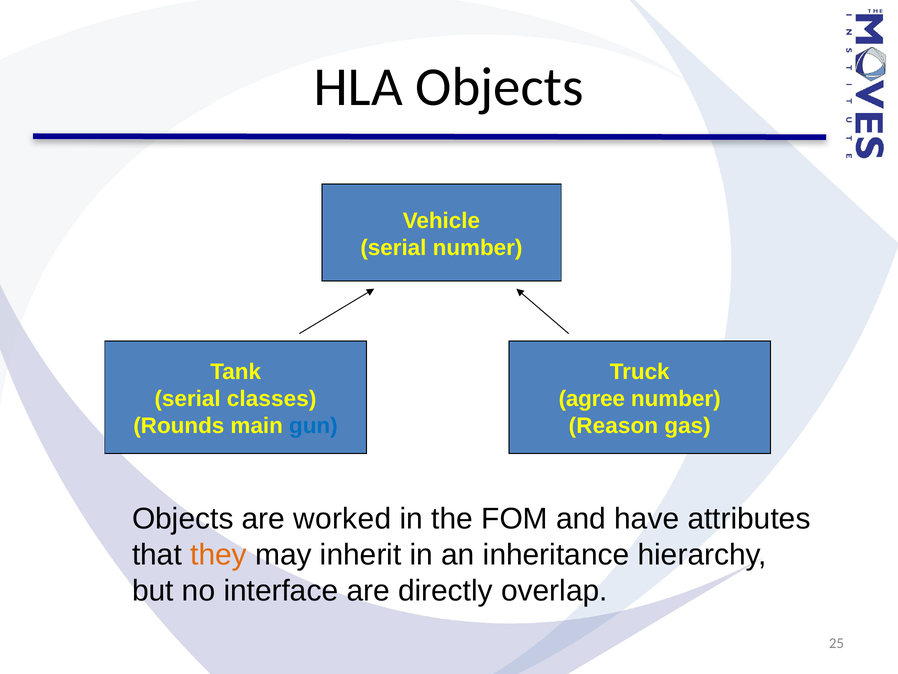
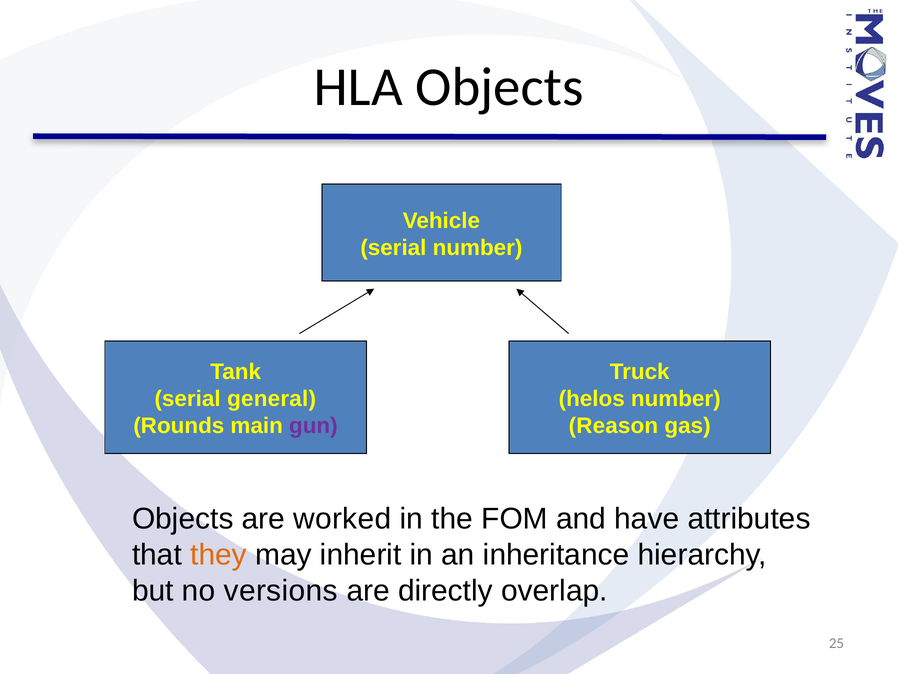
classes: classes -> general
agree: agree -> helos
gun colour: blue -> purple
interface: interface -> versions
